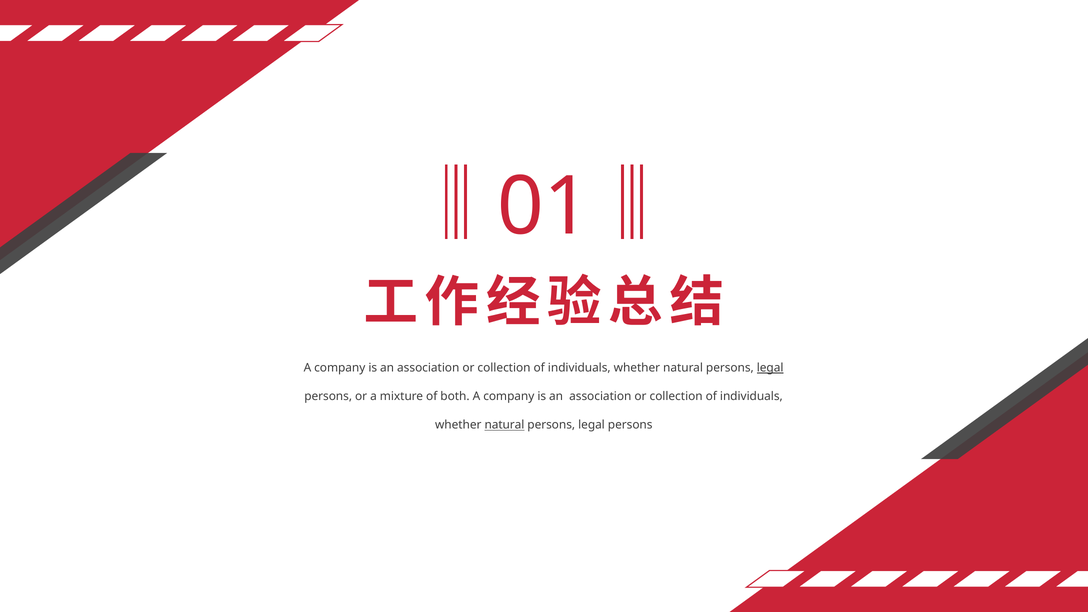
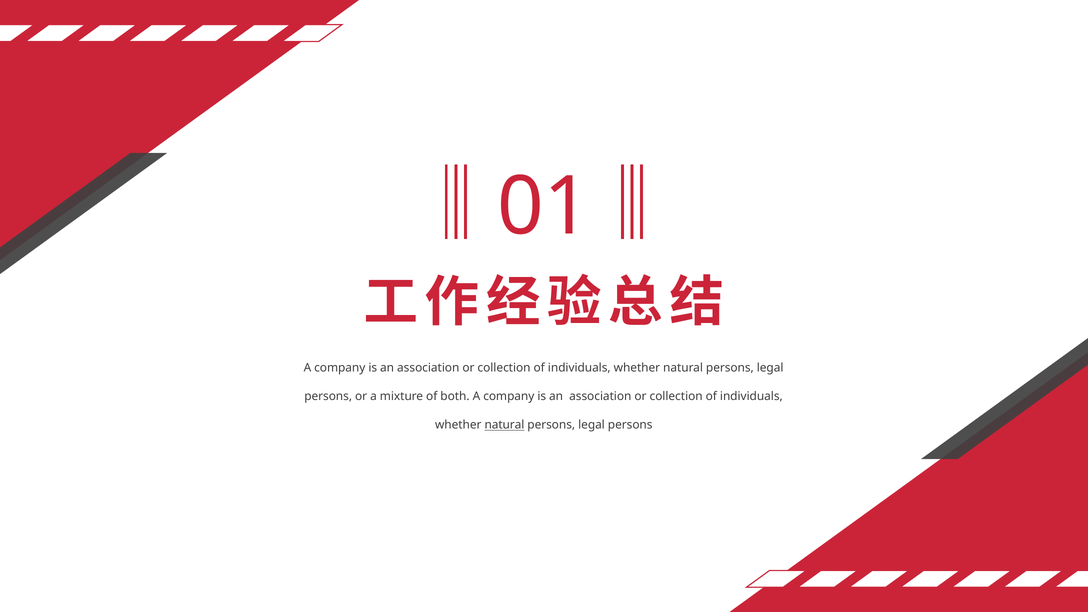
legal at (770, 368) underline: present -> none
